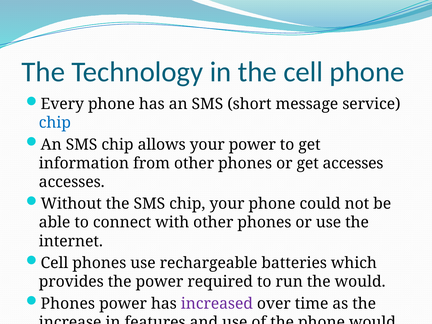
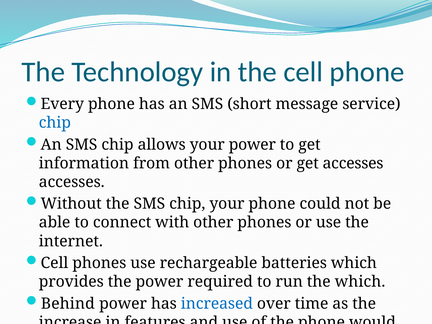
the would: would -> which
Phones at (68, 304): Phones -> Behind
increased colour: purple -> blue
